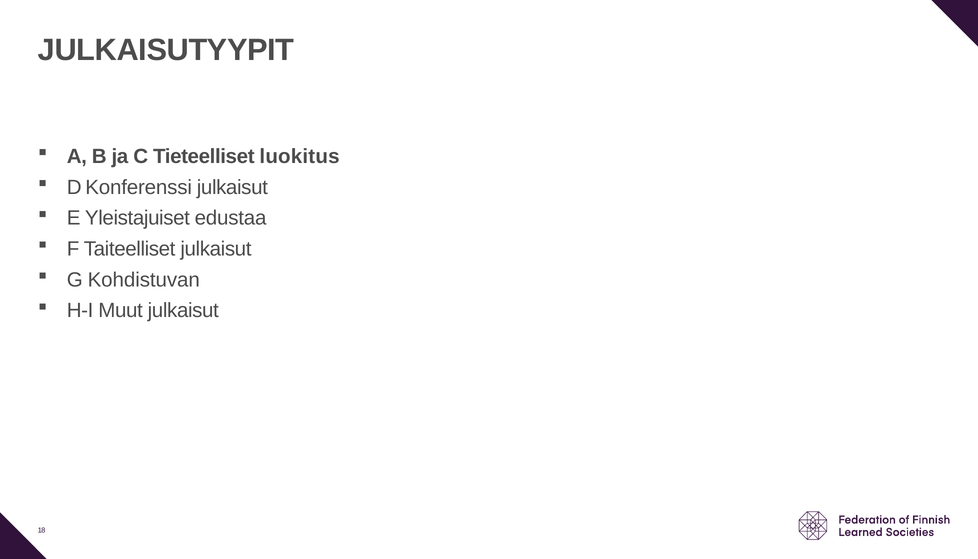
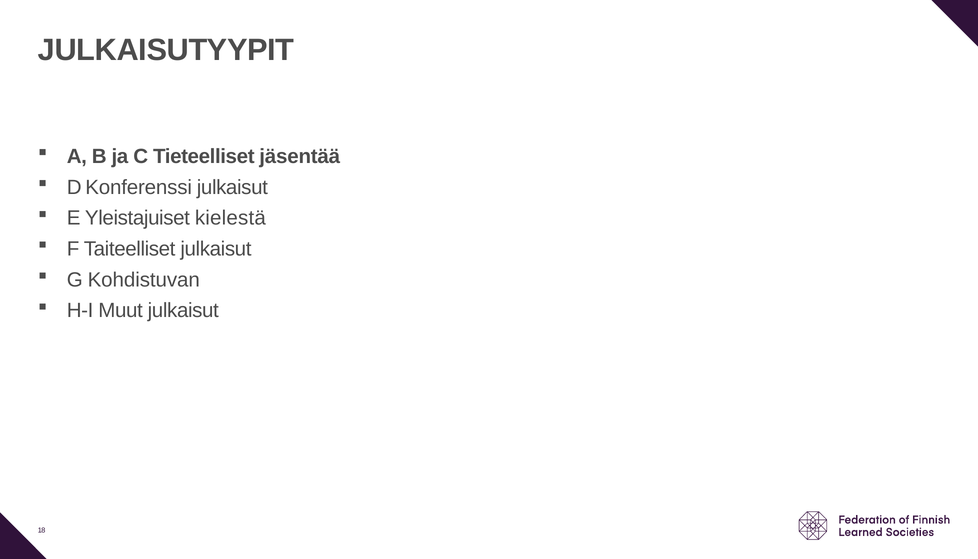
luokitus: luokitus -> jäsentää
edustaa: edustaa -> kielestä
